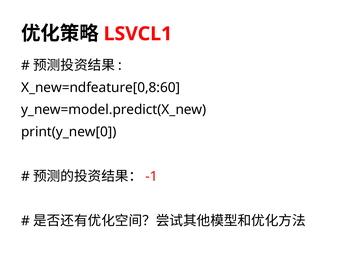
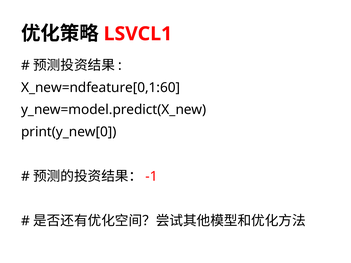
X_new=ndfeature[0,8:60: X_new=ndfeature[0,8:60 -> X_new=ndfeature[0,1:60
